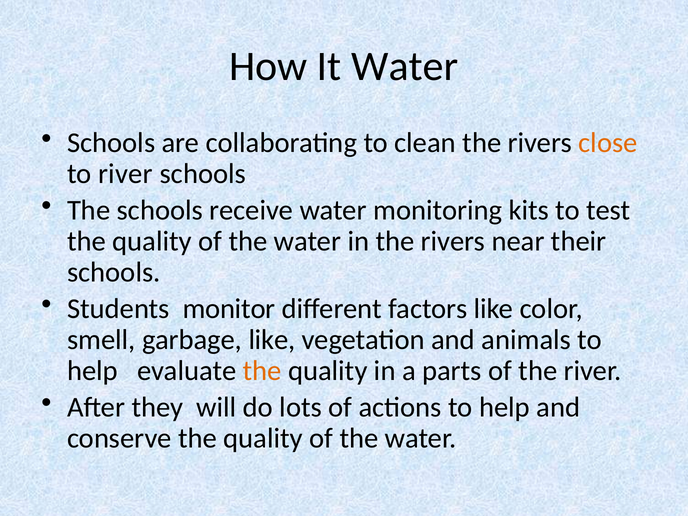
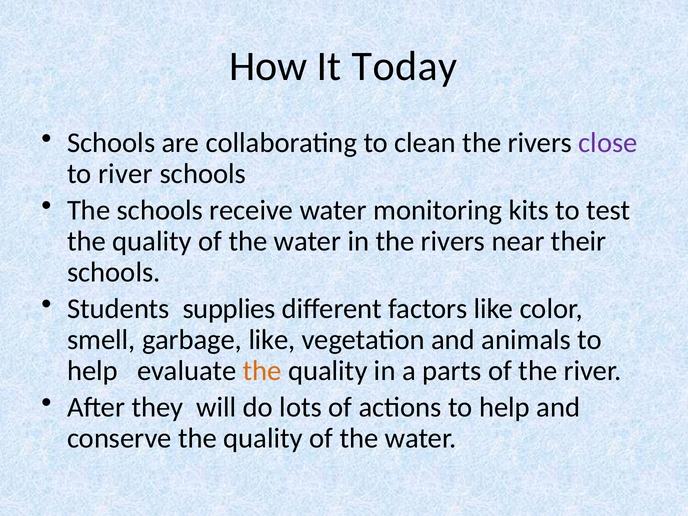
It Water: Water -> Today
close colour: orange -> purple
monitor: monitor -> supplies
